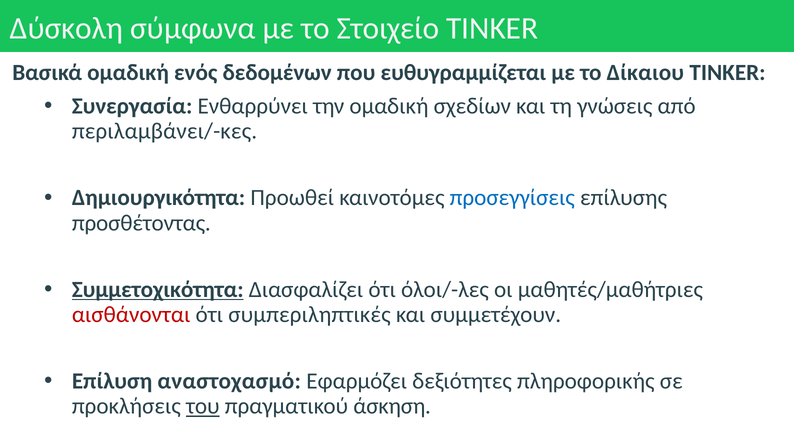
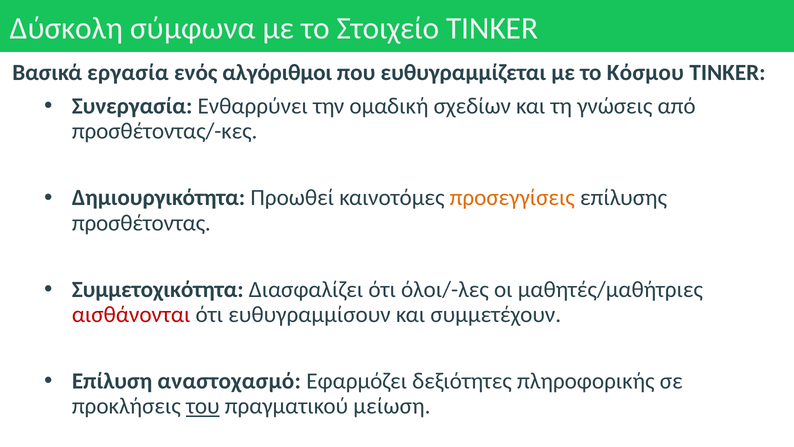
Βασικά ομαδική: ομαδική -> εργασία
δεδομένων: δεδομένων -> αλγόριθμοι
Δίκαιου: Δίκαιου -> Κόσμου
περιλαμβάνει/-κες: περιλαμβάνει/-κες -> προσθέτοντας/-κες
προσεγγίσεις colour: blue -> orange
Συμμετοχικότητα underline: present -> none
συμπεριληπτικές: συμπεριληπτικές -> ευθυγραμμίσουν
άσκηση: άσκηση -> μείωση
